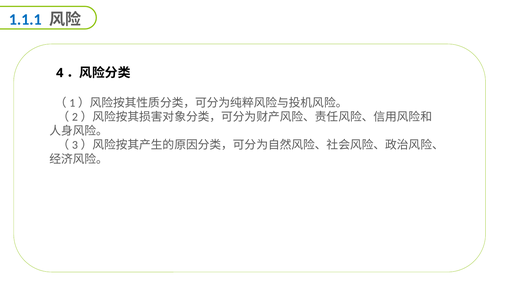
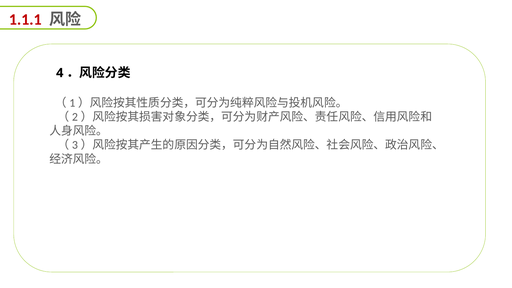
1.1.1 colour: blue -> red
